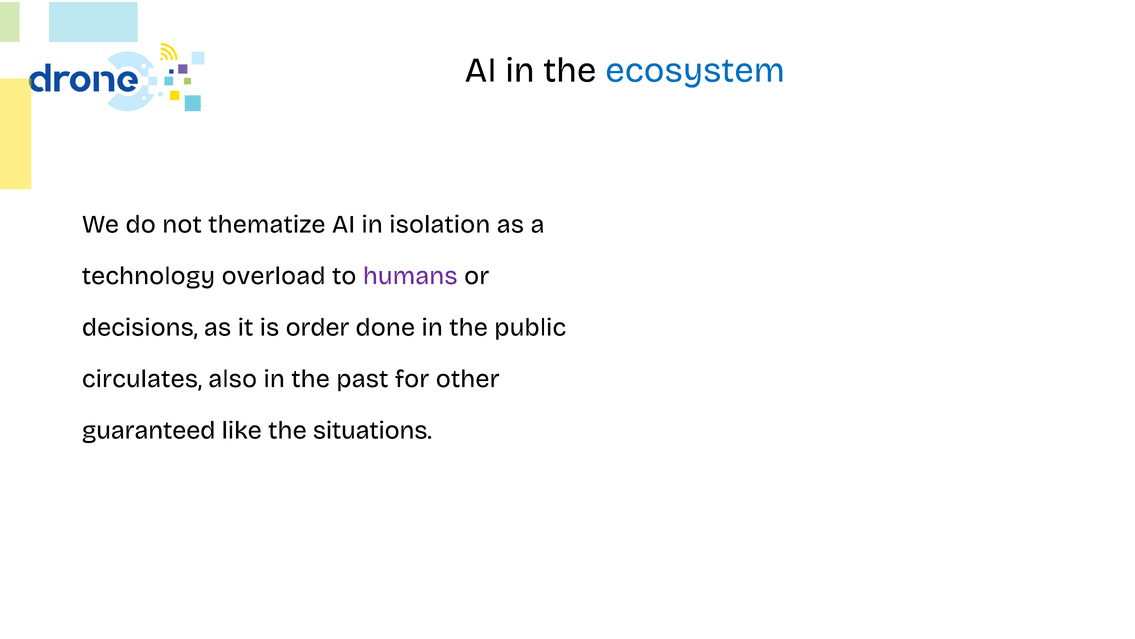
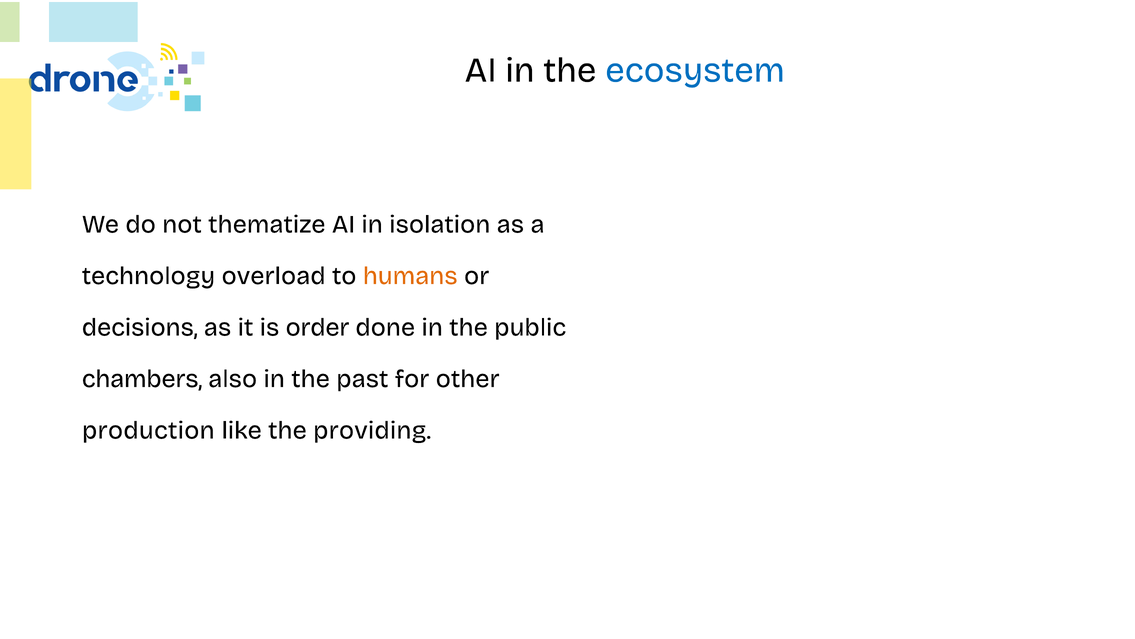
humans colour: purple -> orange
circulates: circulates -> chambers
guaranteed: guaranteed -> production
situations: situations -> providing
